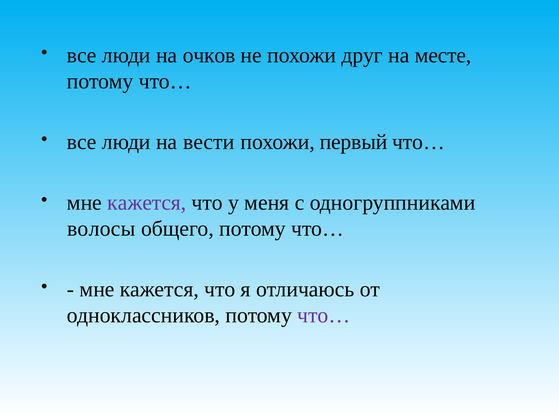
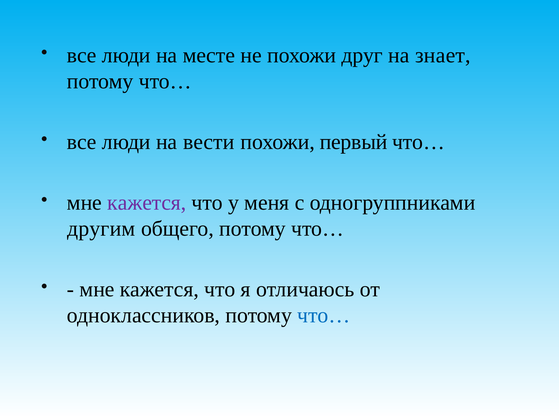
очков: очков -> месте
месте: месте -> знает
волосы: волосы -> другим
что… at (324, 316) colour: purple -> blue
